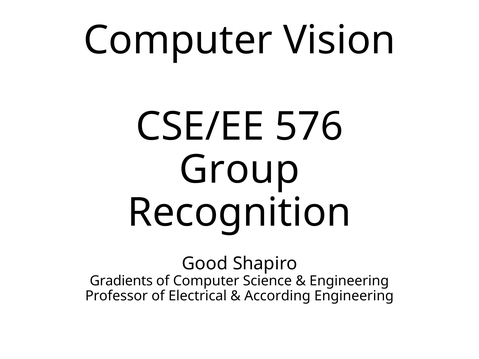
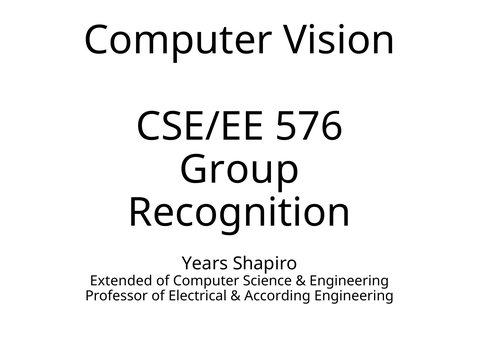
Good: Good -> Years
Gradients: Gradients -> Extended
